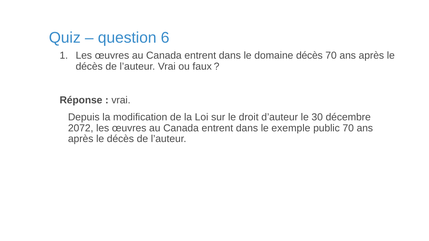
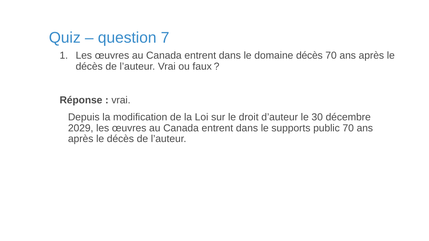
6: 6 -> 7
2072: 2072 -> 2029
exemple: exemple -> supports
